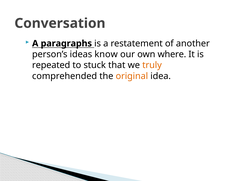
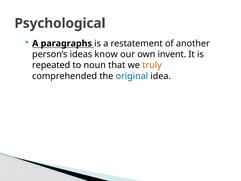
Conversation: Conversation -> Psychological
where: where -> invent
stuck: stuck -> noun
original colour: orange -> blue
